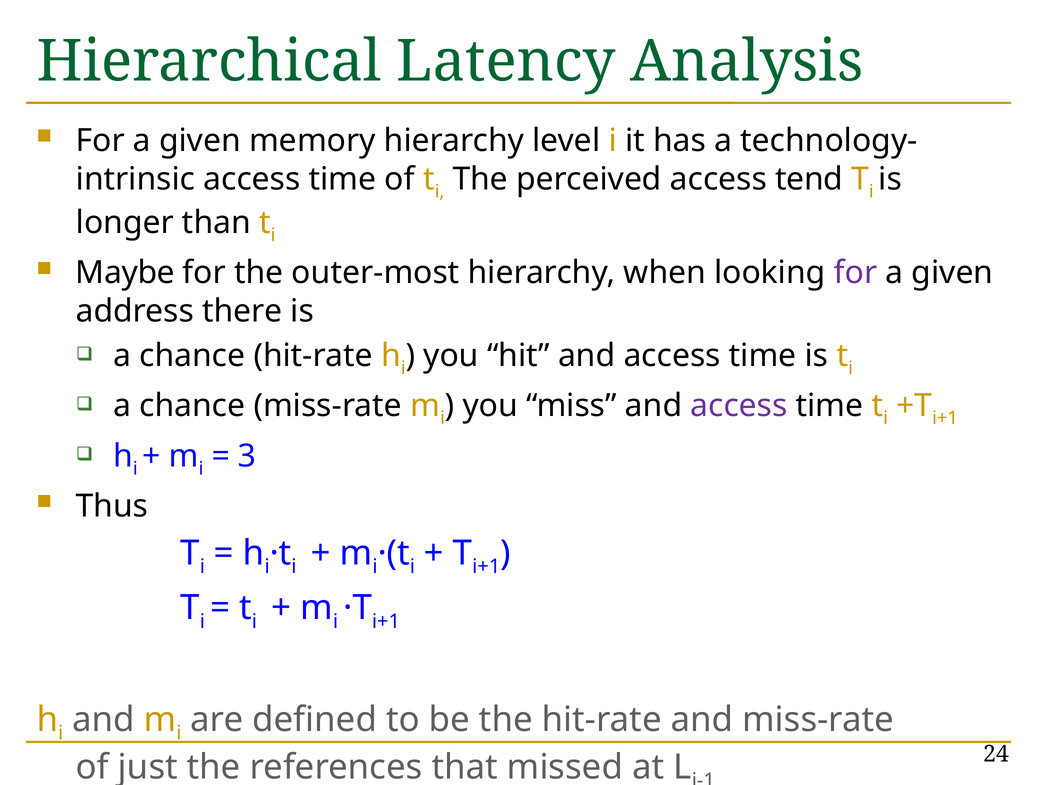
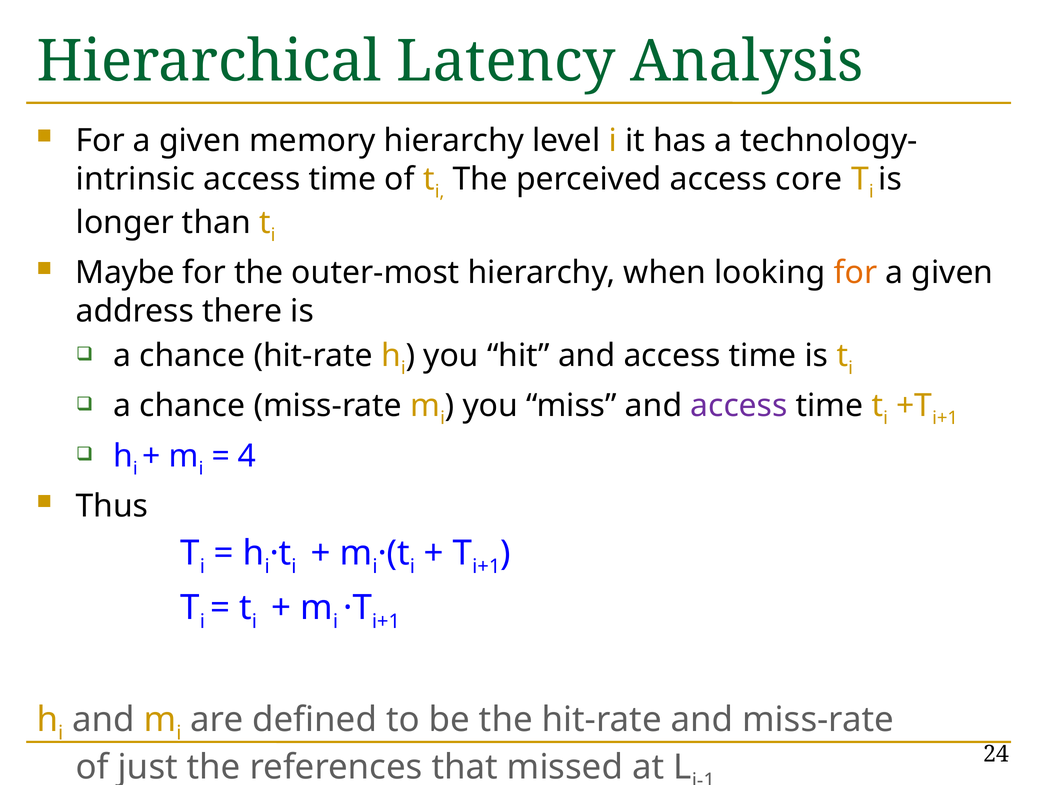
tend: tend -> core
for at (855, 273) colour: purple -> orange
3: 3 -> 4
